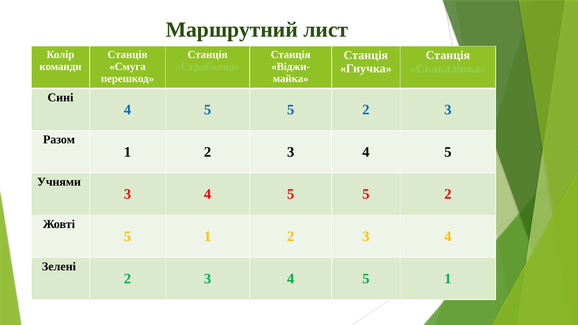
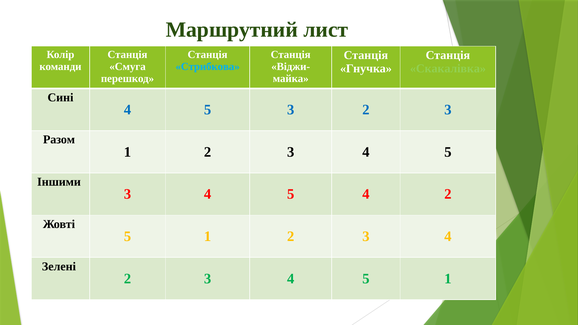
Стрибкова colour: light green -> light blue
5 at (291, 110): 5 -> 3
Учнями: Учнями -> Іншими
3 4 5 5: 5 -> 4
